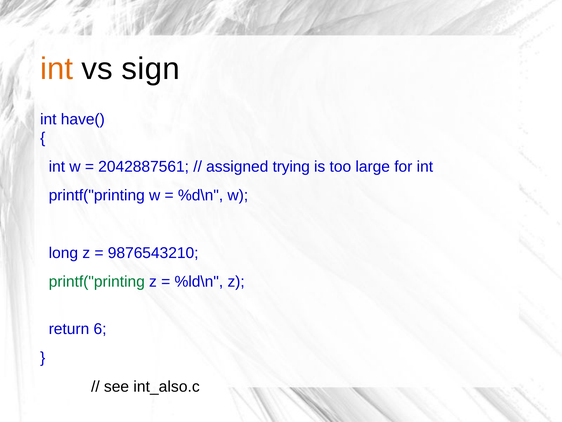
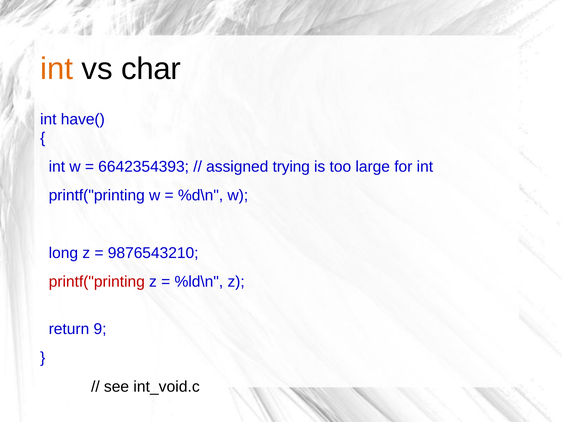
sign: sign -> char
2042887561: 2042887561 -> 6642354393
printf("printing at (97, 281) colour: green -> red
6: 6 -> 9
int_also.c: int_also.c -> int_void.c
